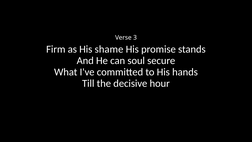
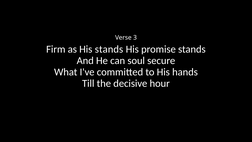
His shame: shame -> stands
